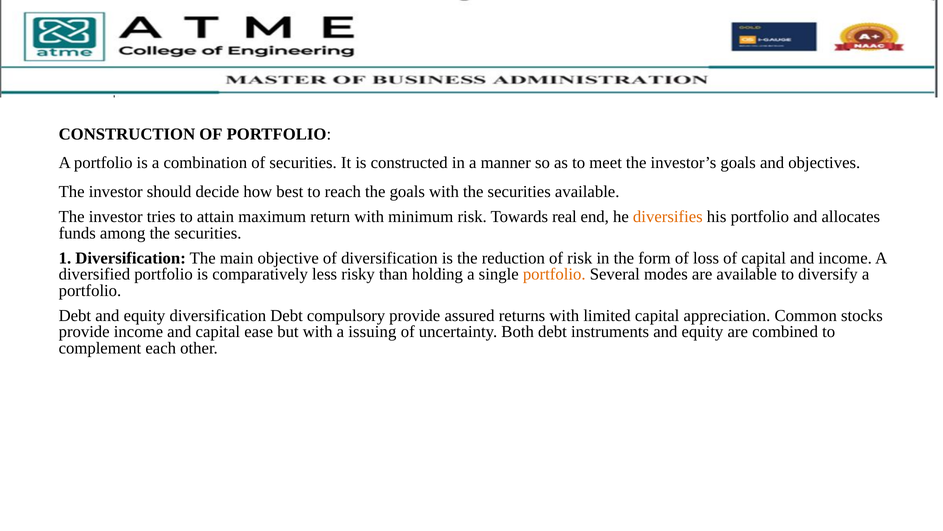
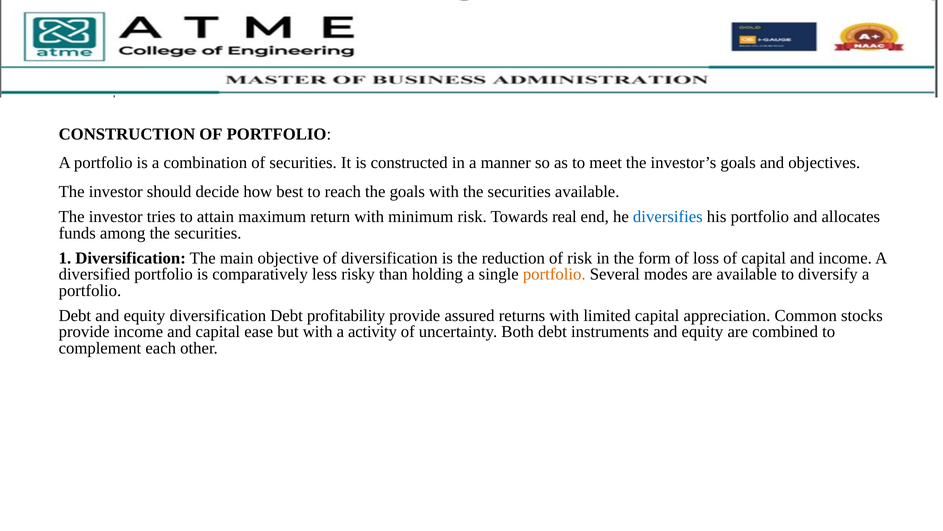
diversifies colour: orange -> blue
compulsory: compulsory -> profitability
issuing: issuing -> activity
